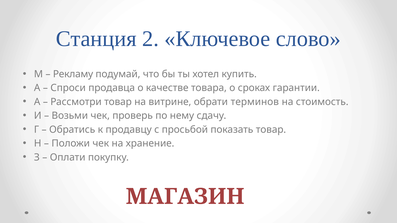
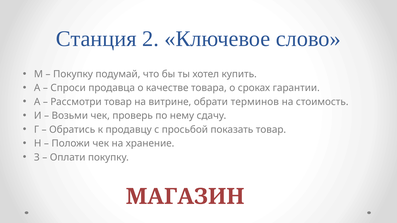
Рекламу at (73, 74): Рекламу -> Покупку
